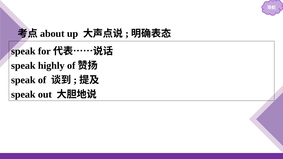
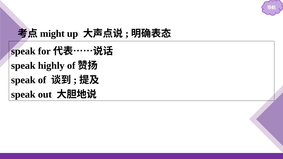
about: about -> might
